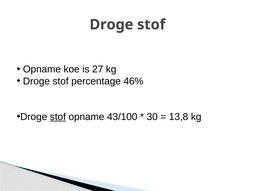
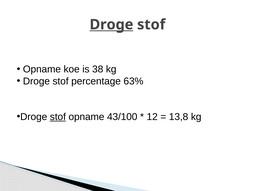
Droge at (111, 25) underline: none -> present
27: 27 -> 38
46%: 46% -> 63%
30: 30 -> 12
